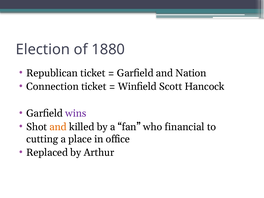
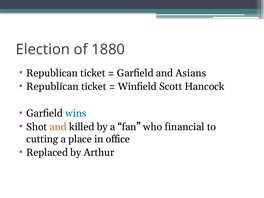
Nation: Nation -> Asians
Connection at (53, 87): Connection -> Republican
wins colour: purple -> blue
